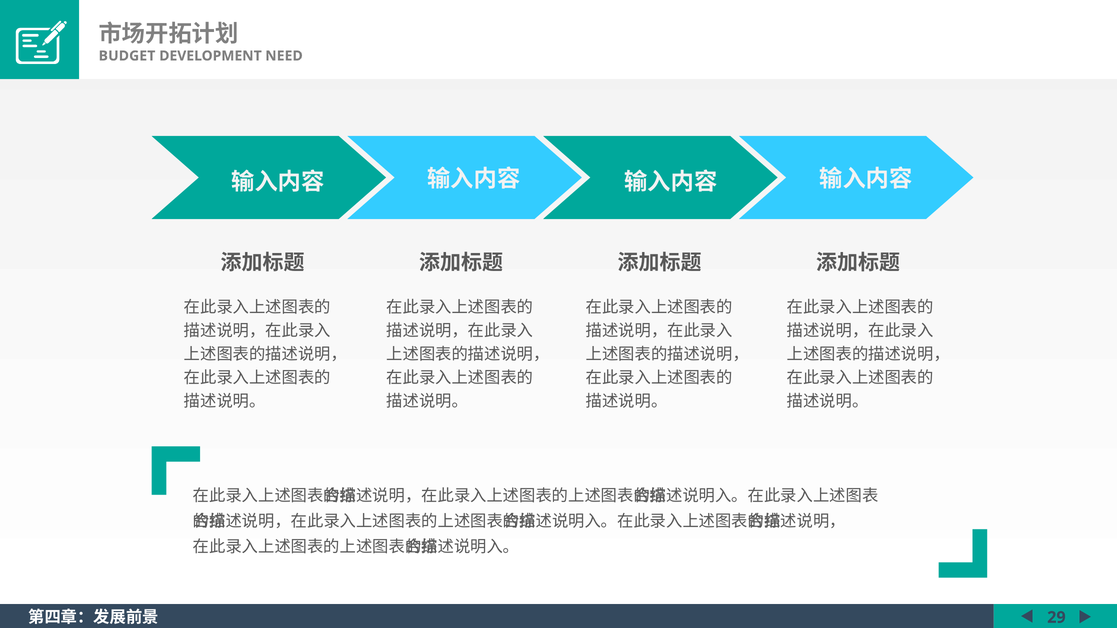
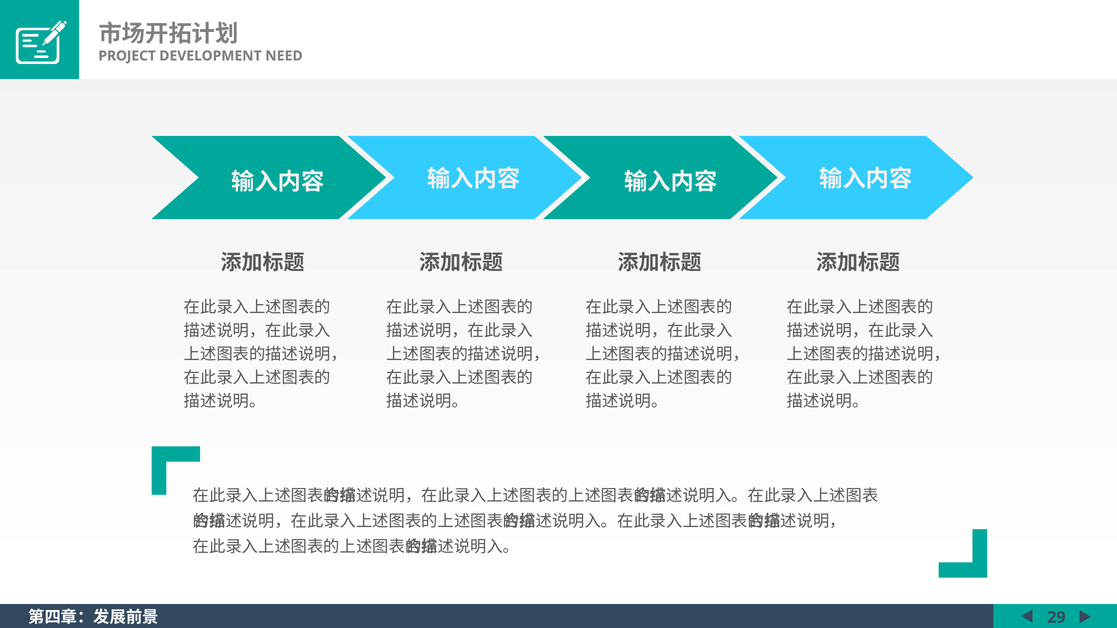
BUDGET: BUDGET -> PROJECT
